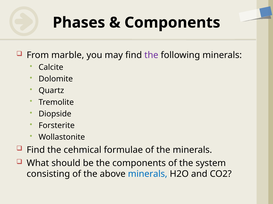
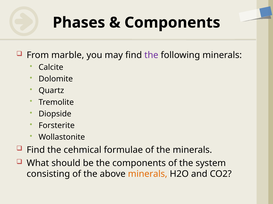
minerals at (148, 175) colour: blue -> orange
